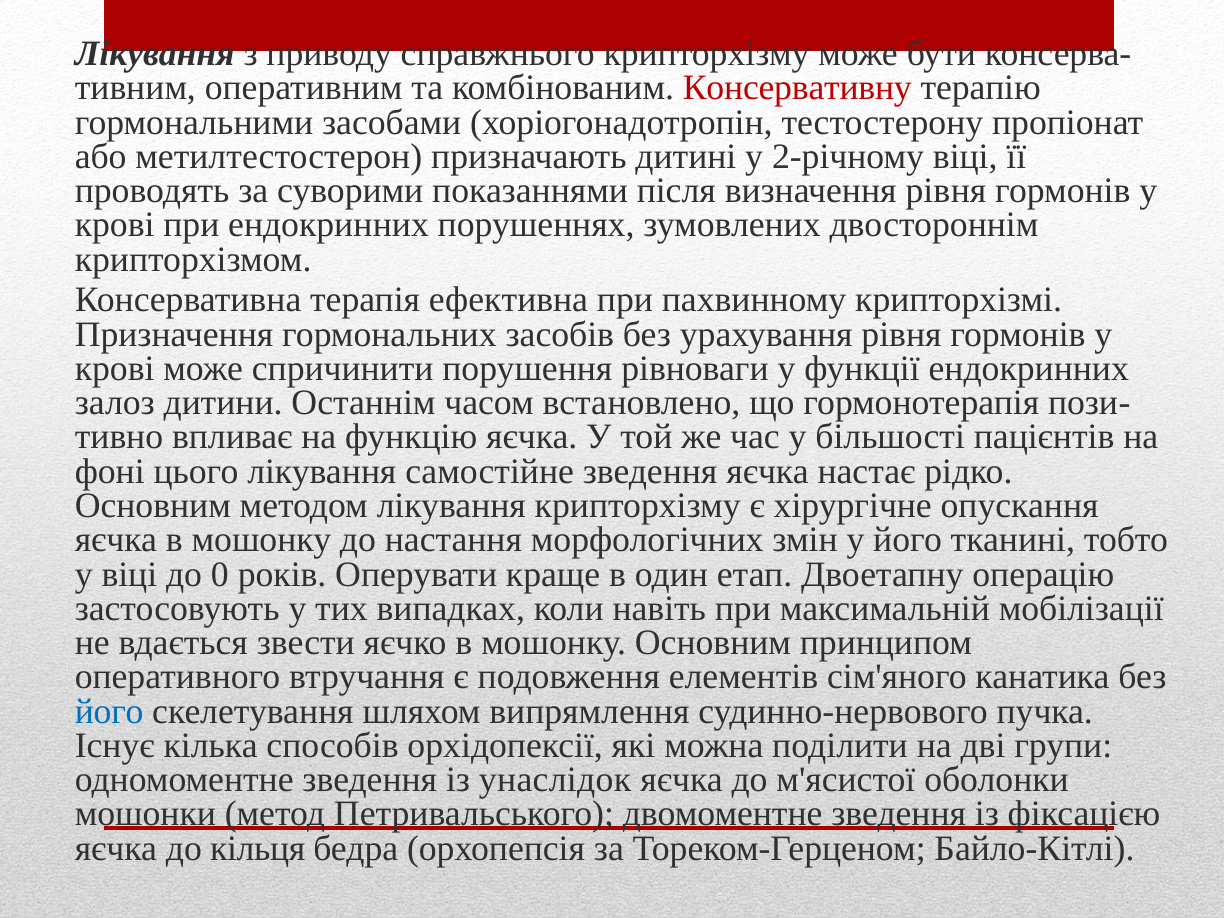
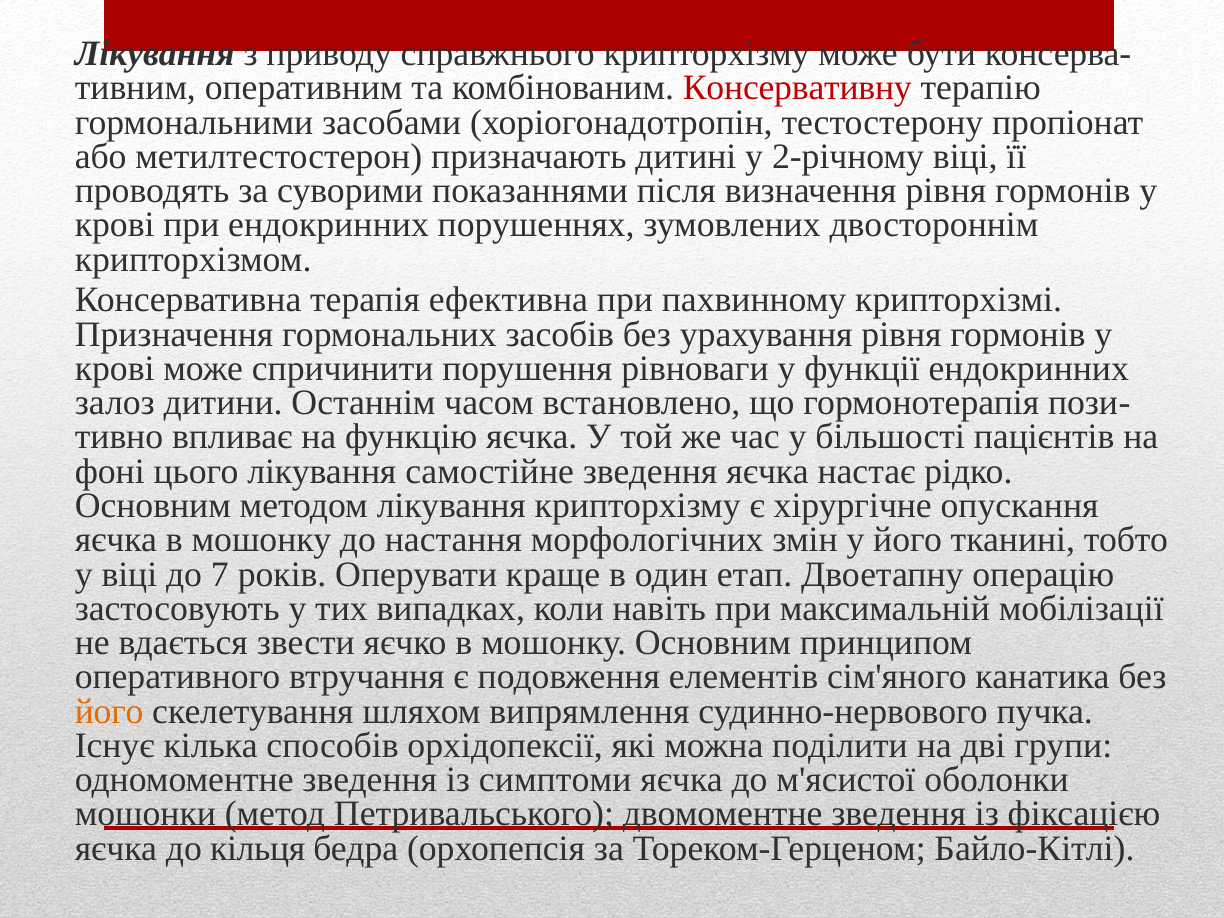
0: 0 -> 7
його at (109, 711) colour: blue -> orange
унаслідок: унаслідок -> симптоми
